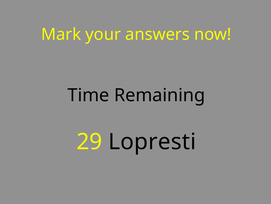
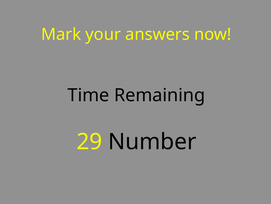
Lopresti: Lopresti -> Number
